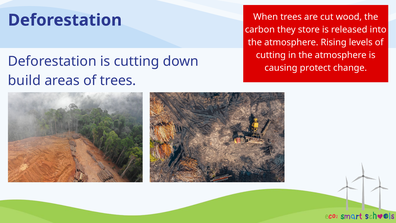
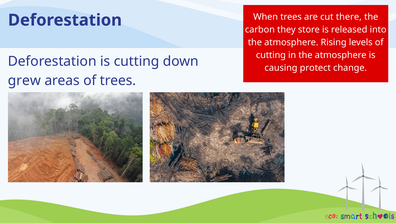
wood: wood -> there
build: build -> grew
